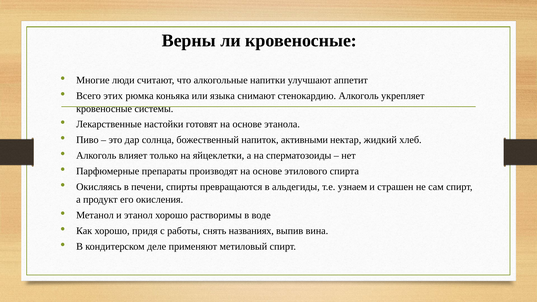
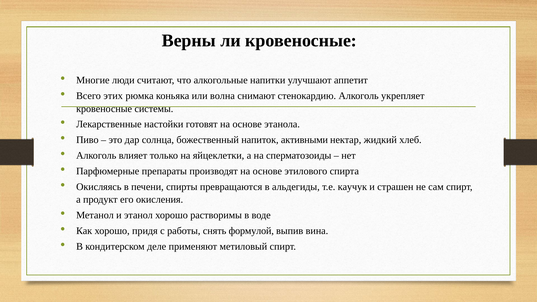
языка: языка -> волна
узнаем: узнаем -> каучук
названиях: названиях -> формулой
